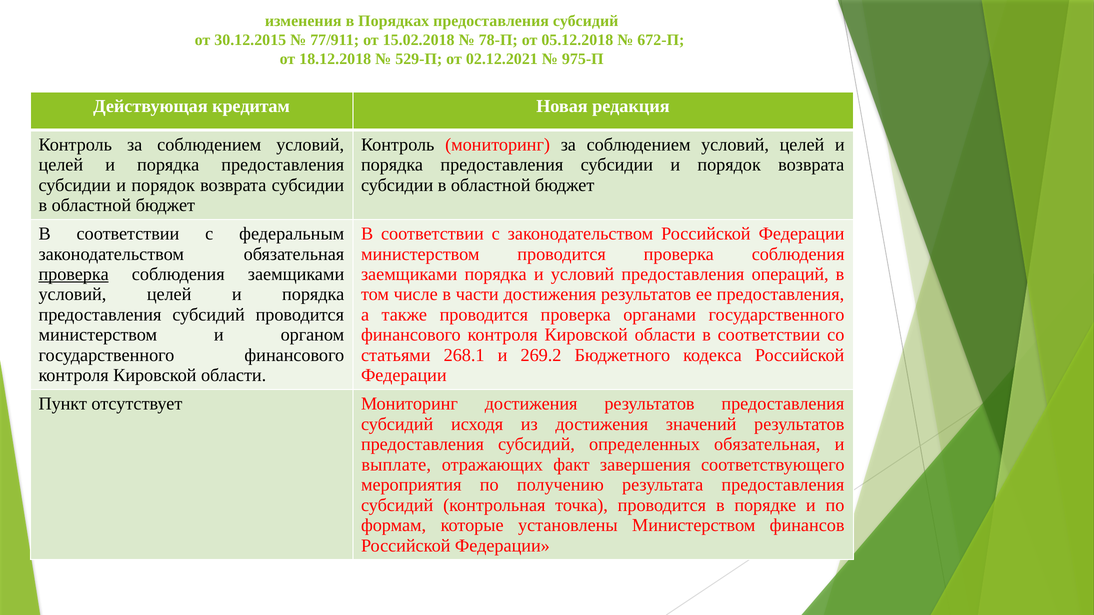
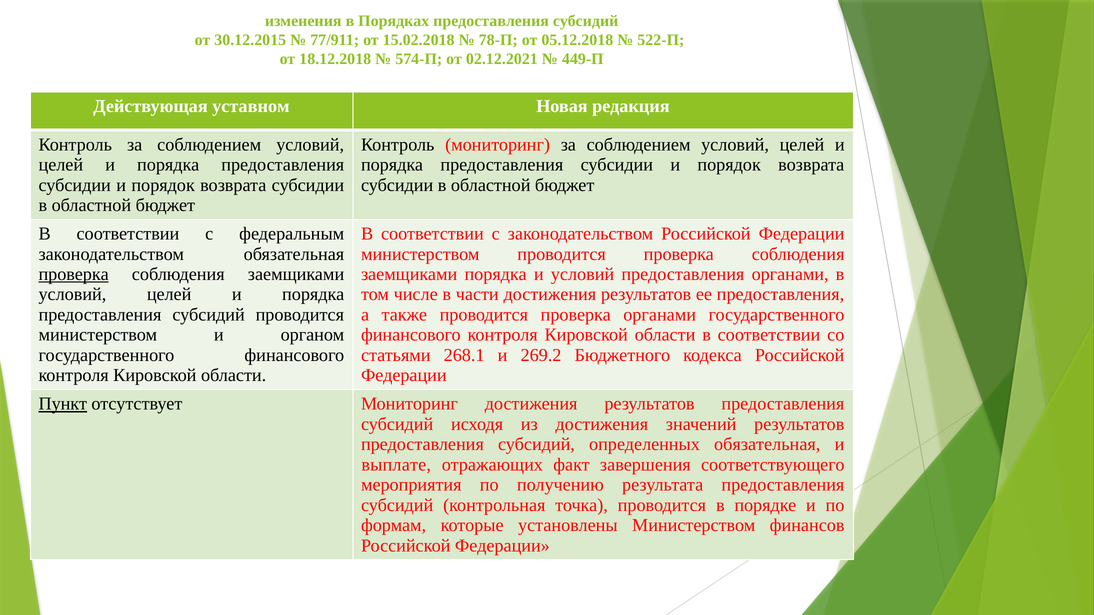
672-П: 672-П -> 522-П
529-П: 529-П -> 574-П
975-П: 975-П -> 449-П
кредитам: кредитам -> уставном
предоставления операций: операций -> органами
Пункт underline: none -> present
